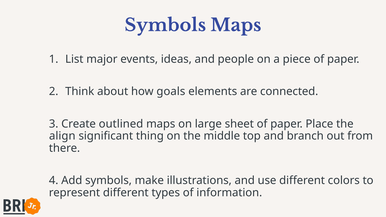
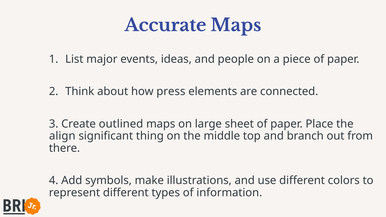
Symbols at (165, 25): Symbols -> Accurate
goals: goals -> press
